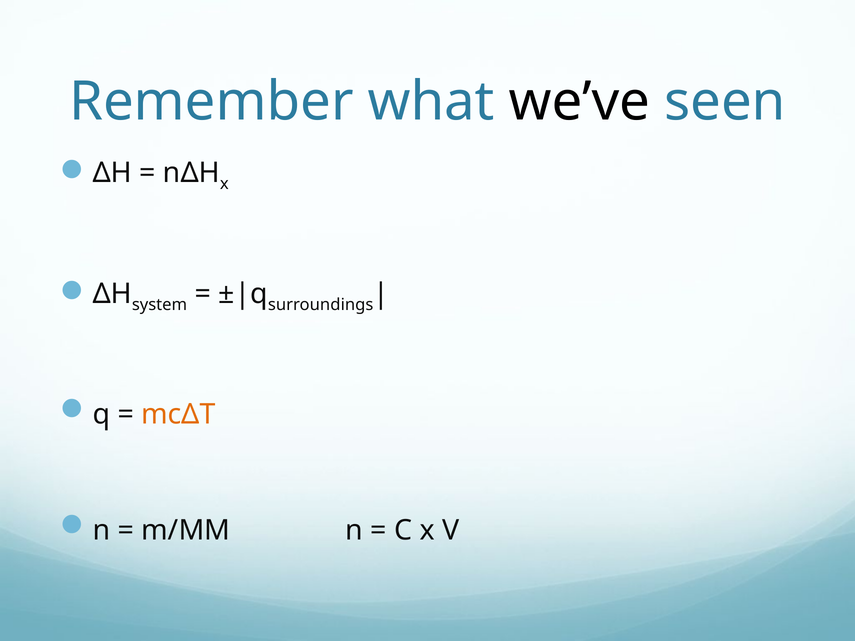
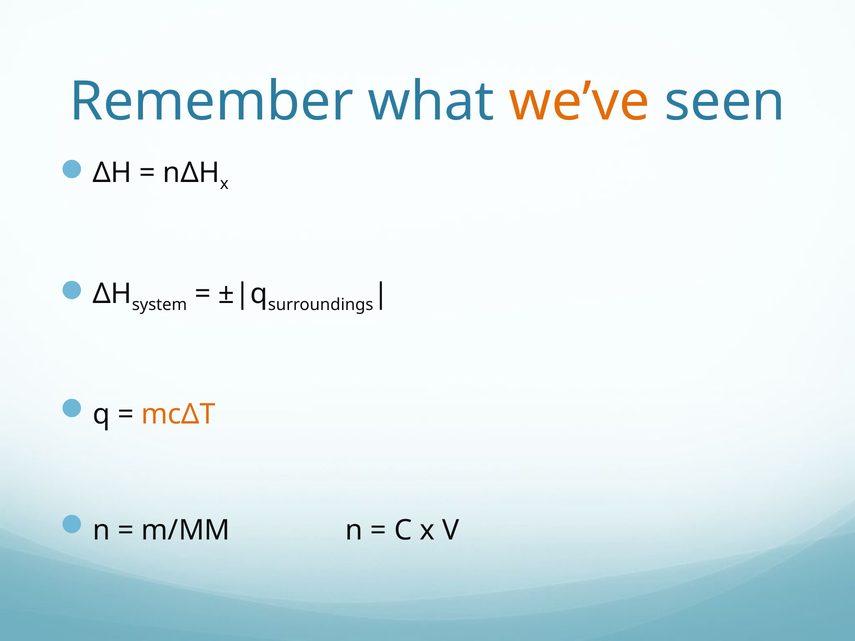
we’ve colour: black -> orange
